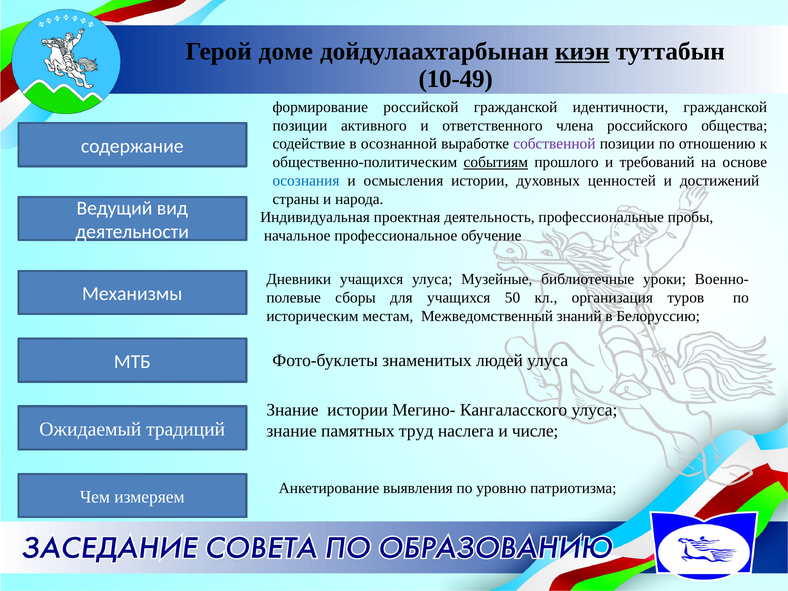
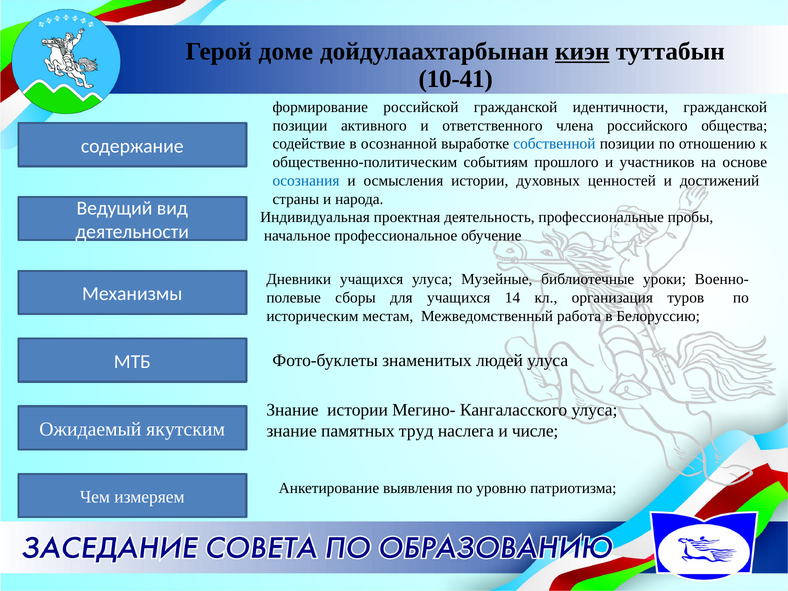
10-49: 10-49 -> 10-41
собственной colour: purple -> blue
событиям underline: present -> none
требований: требований -> участников
50: 50 -> 14
знаний: знаний -> работа
традиций: традиций -> якутским
